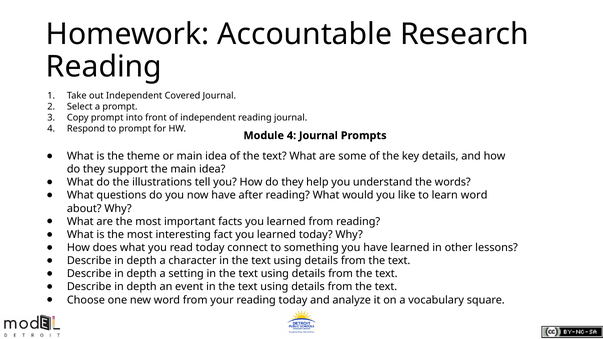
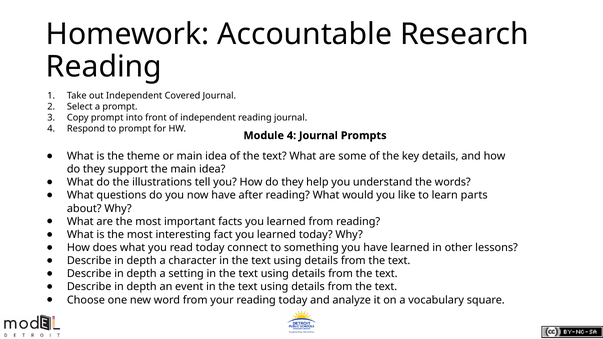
learn word: word -> parts
